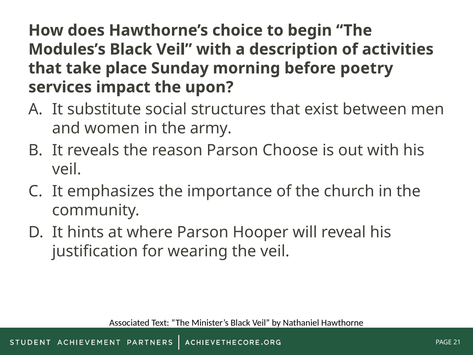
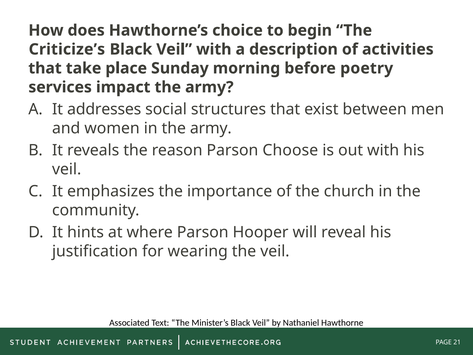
Modules’s: Modules’s -> Criticize’s
impact the upon: upon -> army
substitute: substitute -> addresses
